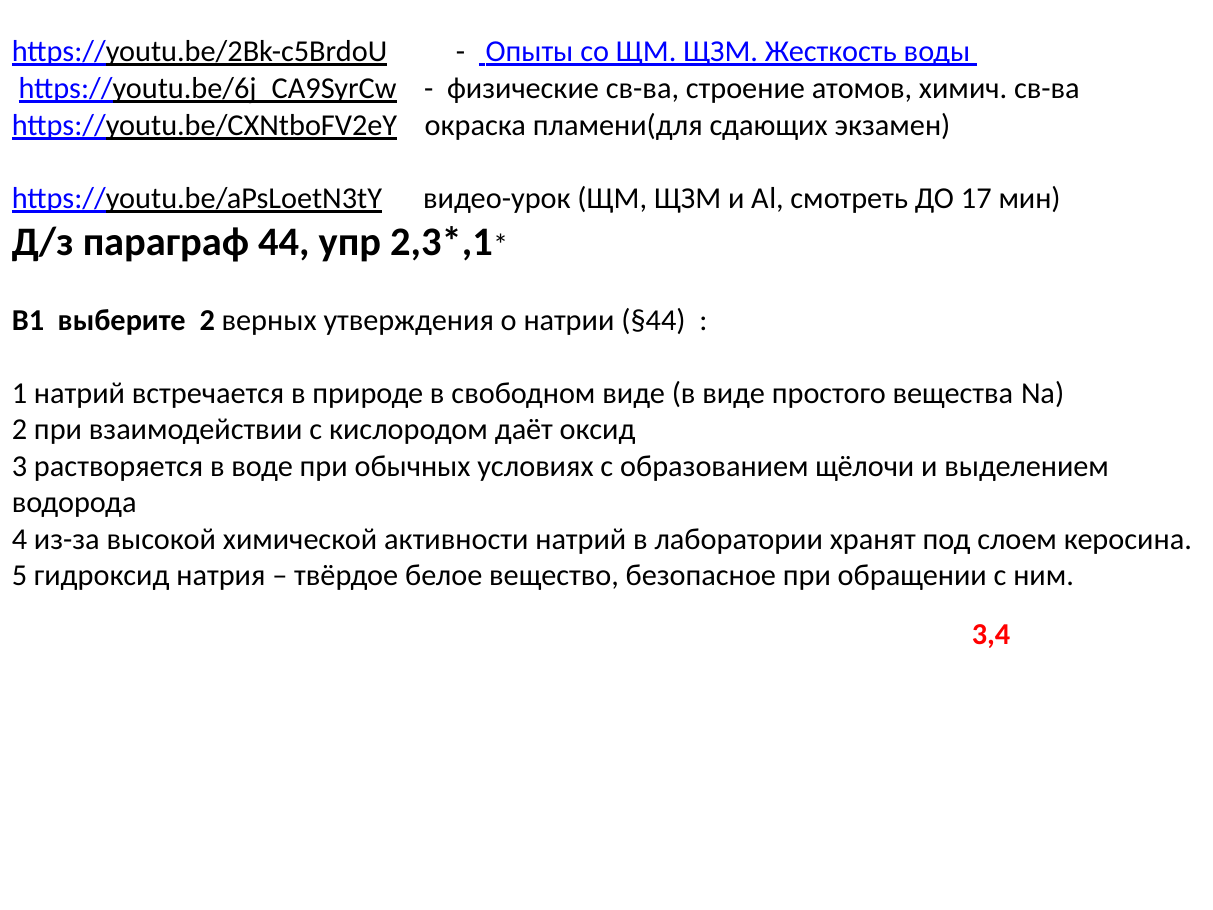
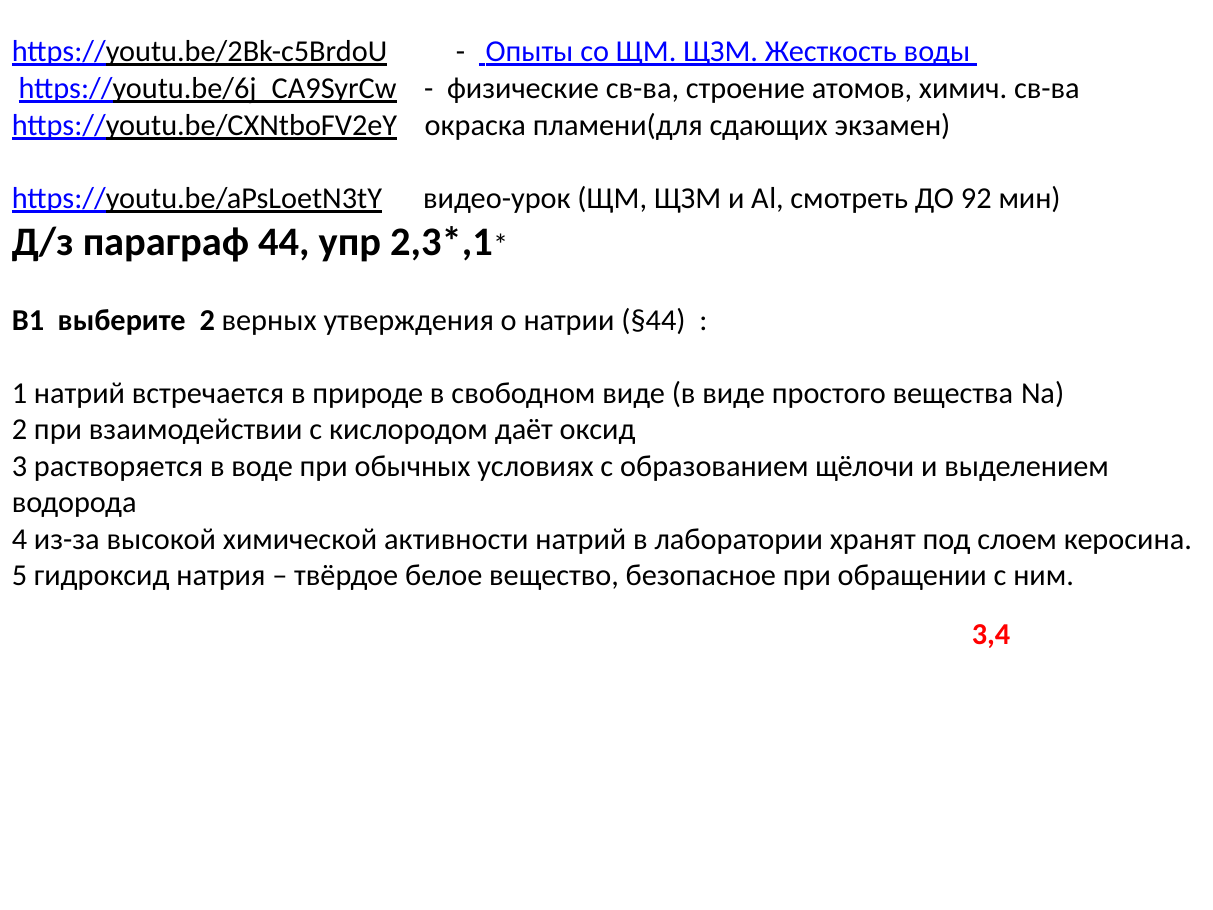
17: 17 -> 92
